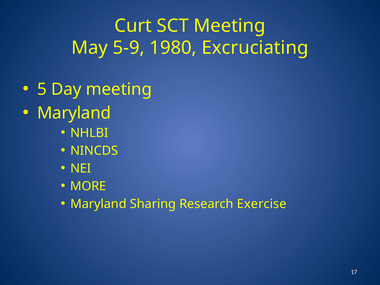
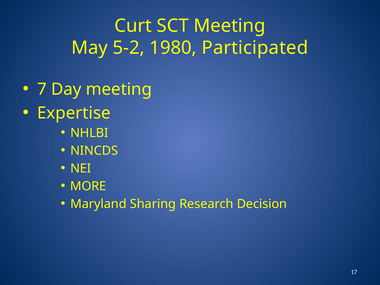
5-9: 5-9 -> 5-2
Excruciating: Excruciating -> Participated
5: 5 -> 7
Maryland at (74, 113): Maryland -> Expertise
Exercise: Exercise -> Decision
